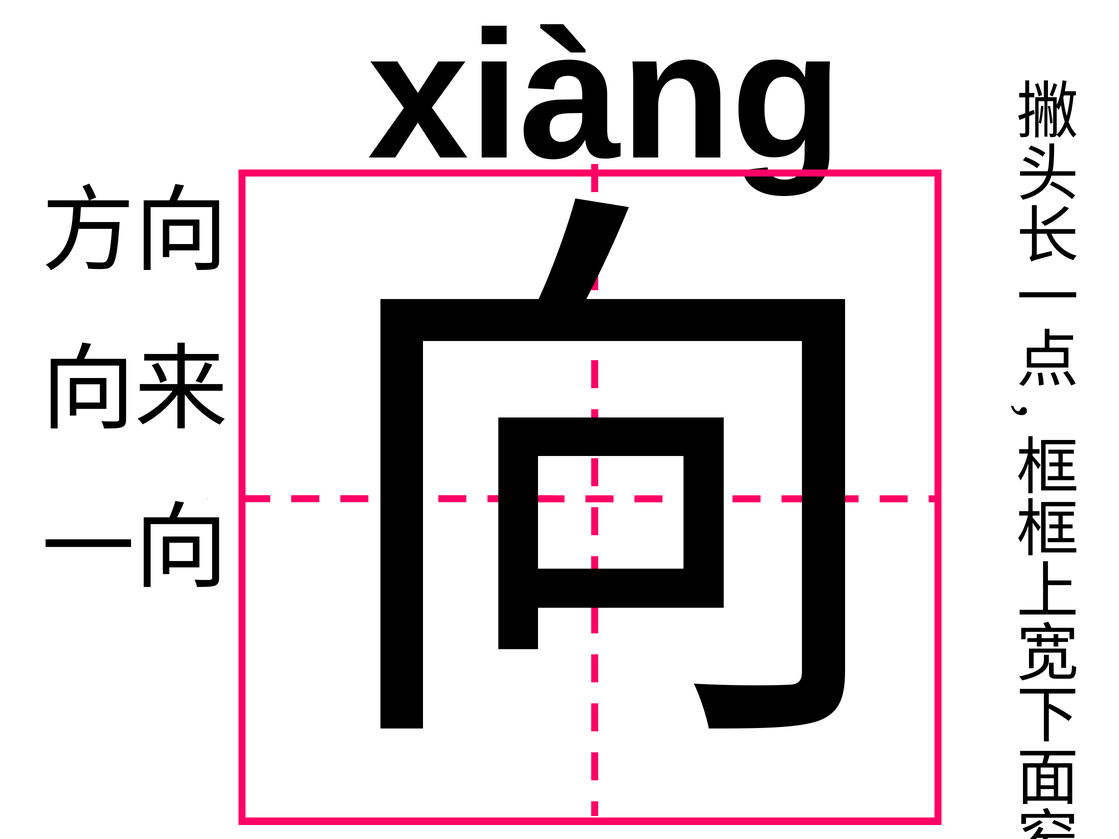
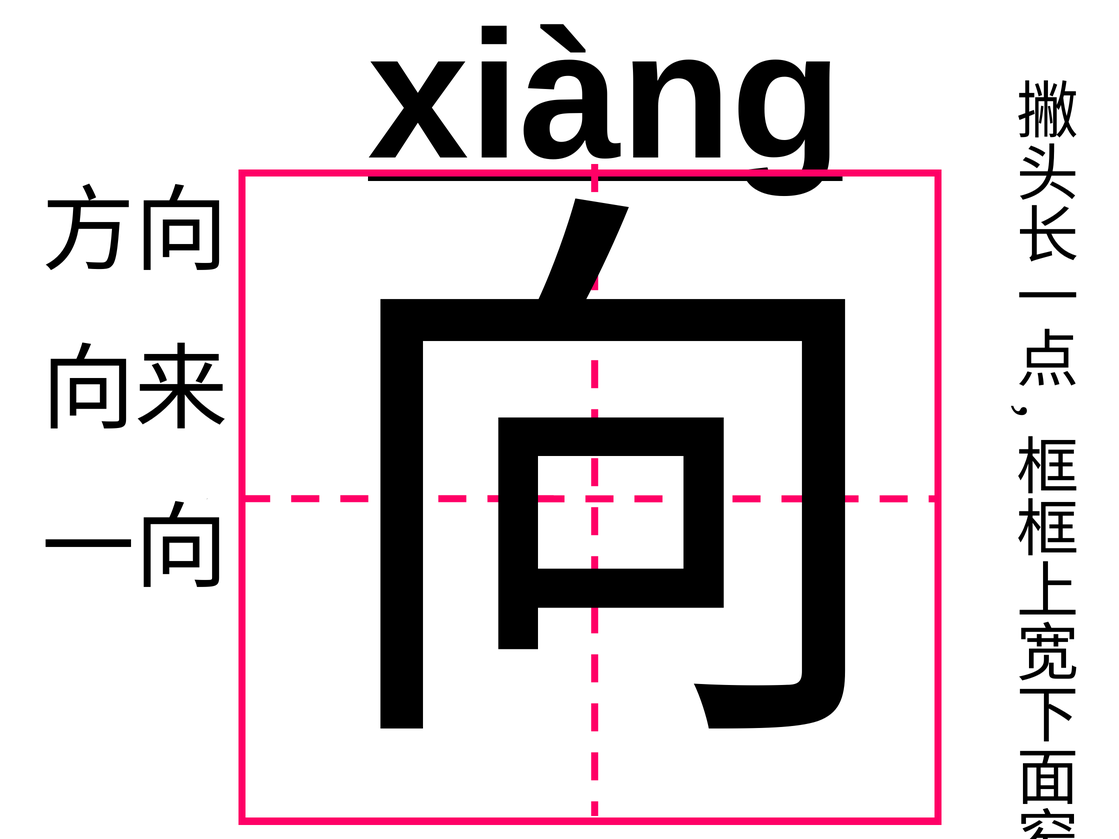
xiàng underline: none -> present
